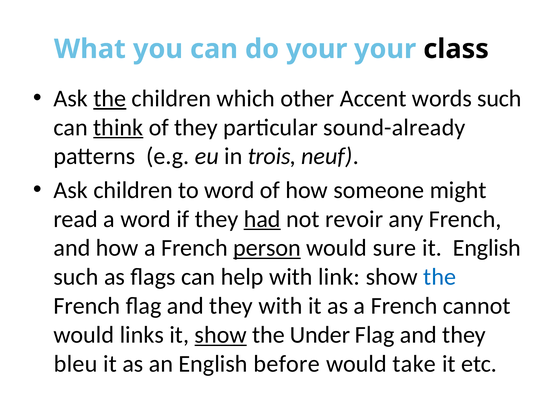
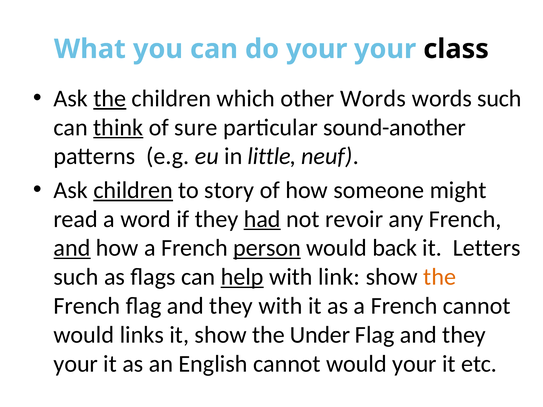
other Accent: Accent -> Words
of they: they -> sure
sound-already: sound-already -> sound-another
trois: trois -> little
children at (133, 190) underline: none -> present
to word: word -> story
and at (72, 248) underline: none -> present
sure: sure -> back
it English: English -> Letters
help underline: none -> present
the at (440, 277) colour: blue -> orange
show at (221, 335) underline: present -> none
bleu at (76, 364): bleu -> your
English before: before -> cannot
would take: take -> your
